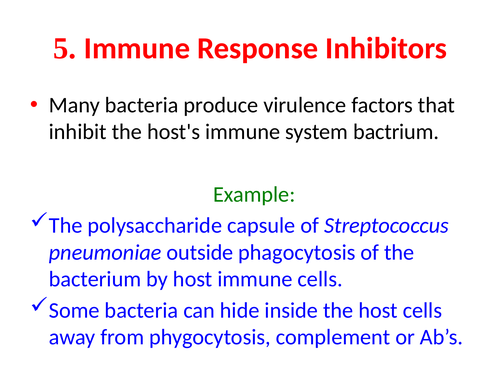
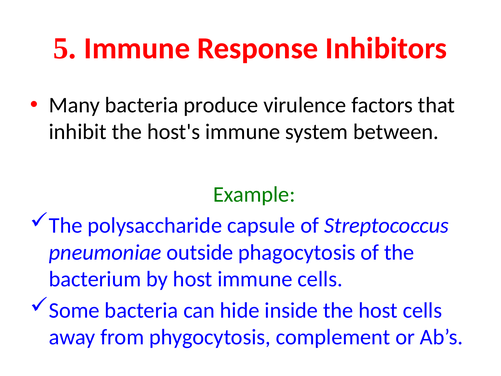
bactrium: bactrium -> between
